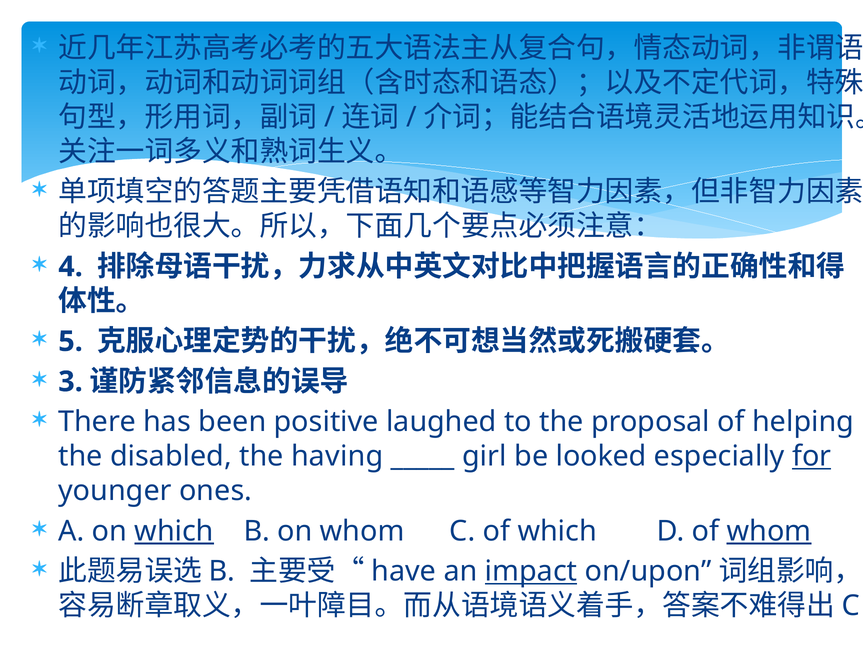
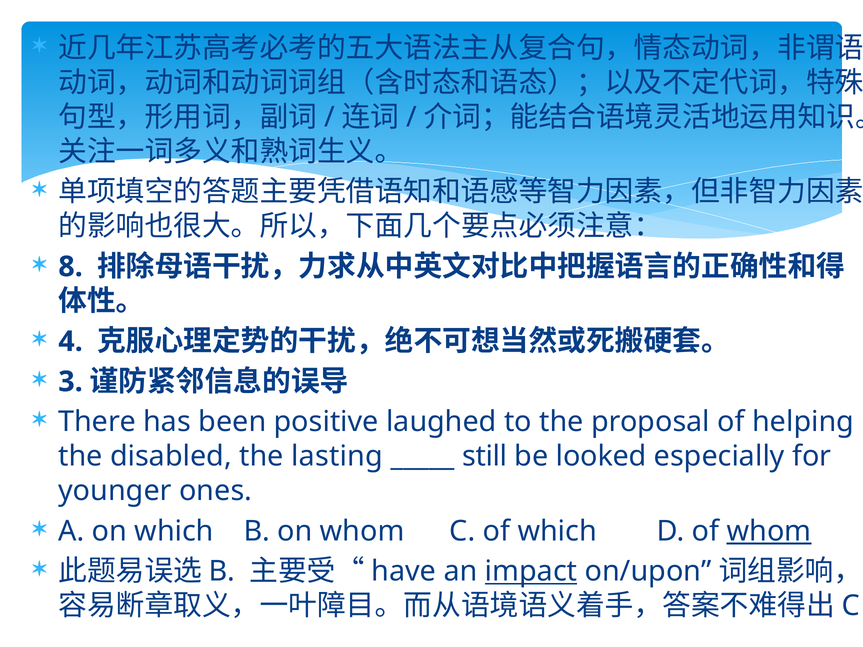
4: 4 -> 8
5: 5 -> 4
having: having -> lasting
girl: girl -> still
for underline: present -> none
which at (174, 531) underline: present -> none
